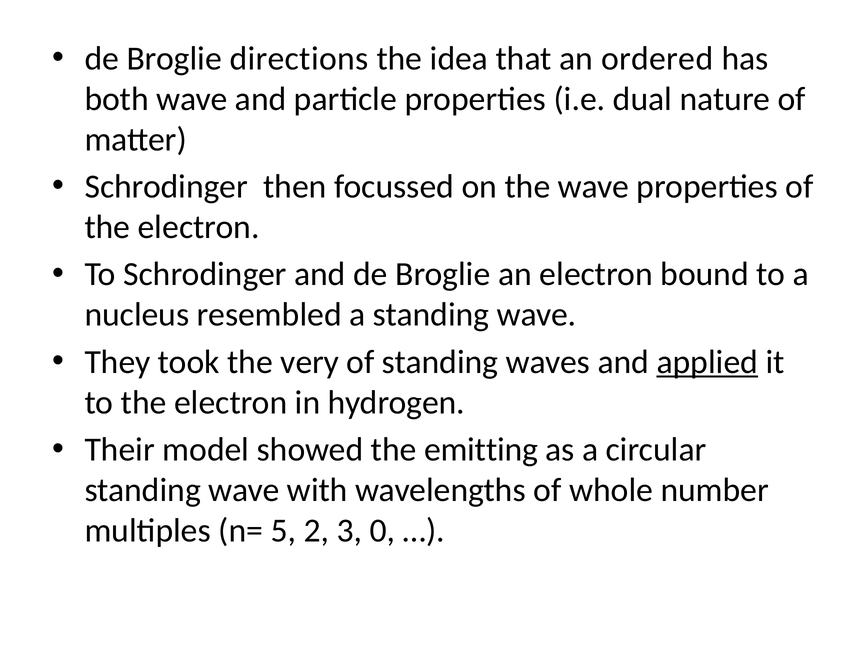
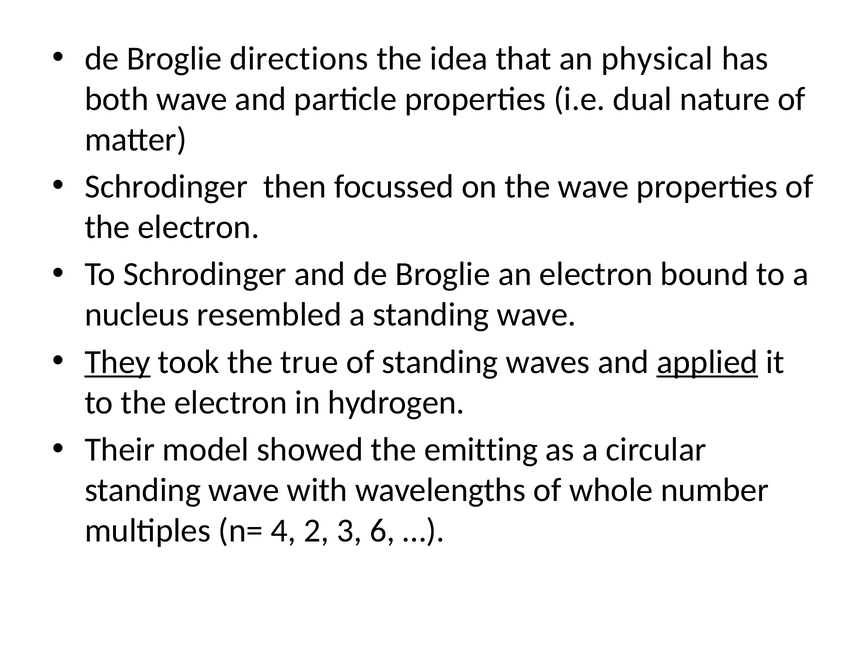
ordered: ordered -> physical
They underline: none -> present
very: very -> true
5: 5 -> 4
0: 0 -> 6
